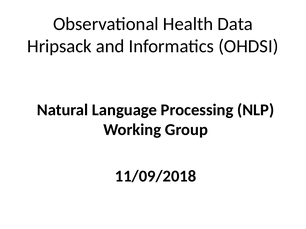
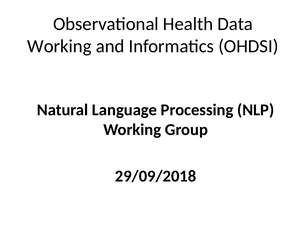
Hripsack at (59, 46): Hripsack -> Working
11/09/2018: 11/09/2018 -> 29/09/2018
